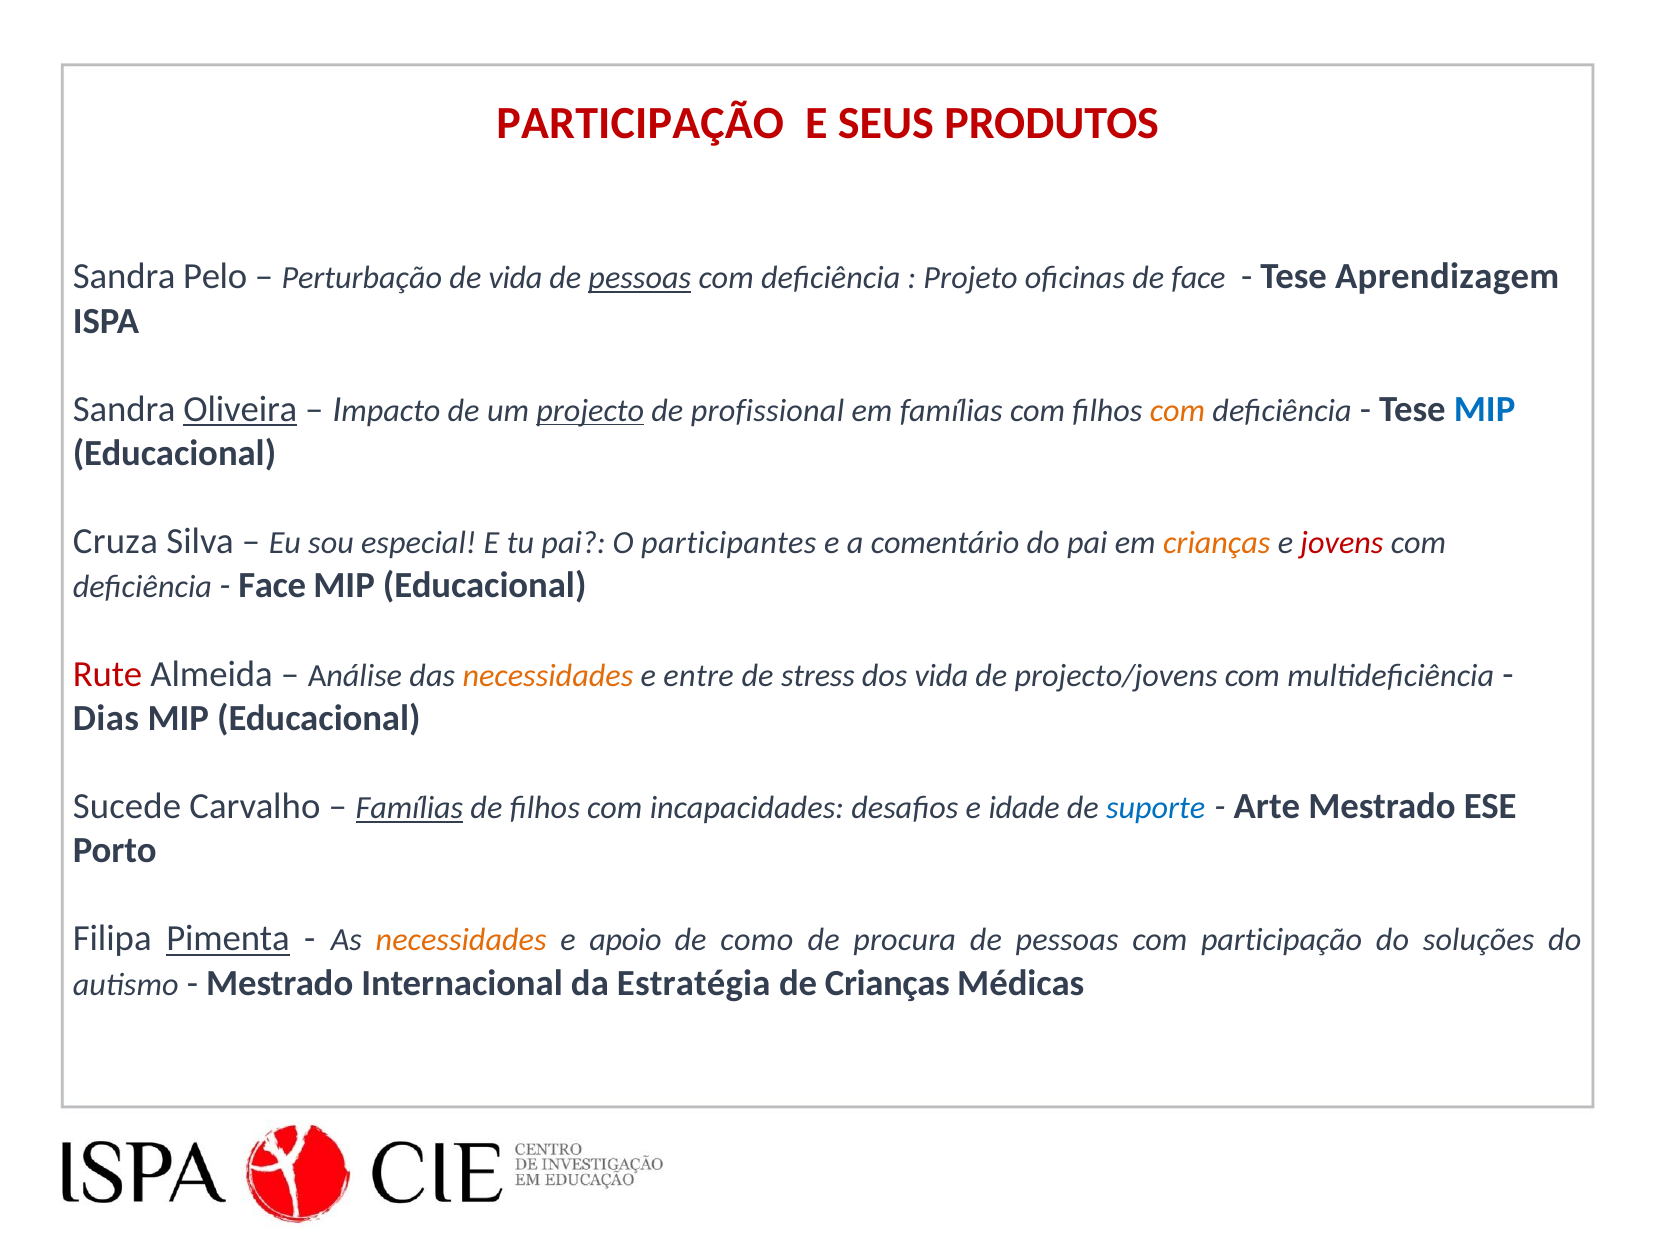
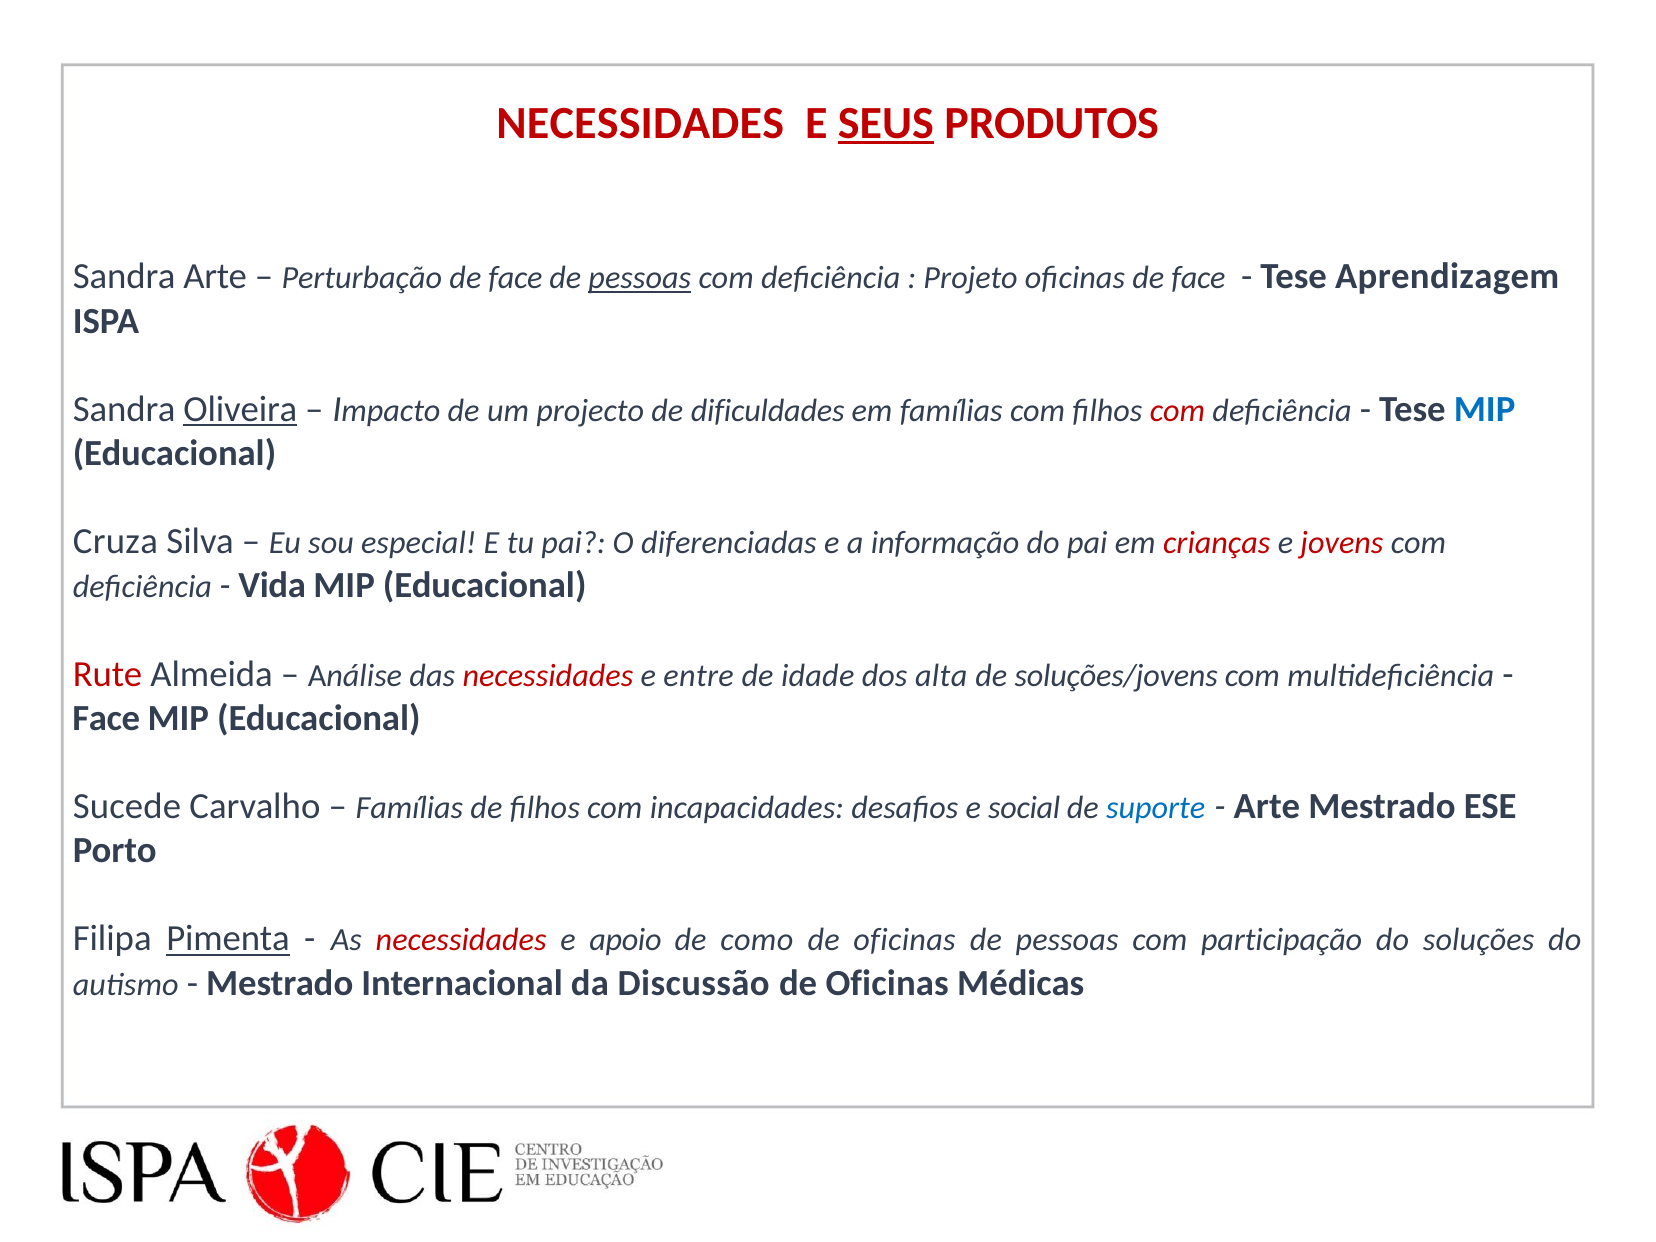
PARTICIPAÇÃO at (640, 123): PARTICIPAÇÃO -> NECESSIDADES
SEUS underline: none -> present
Sandra Pelo: Pelo -> Arte
vida at (515, 278): vida -> face
projecto underline: present -> none
profissional: profissional -> dificuldades
com at (1178, 411) colour: orange -> red
participantes: participantes -> diferenciadas
comentário: comentário -> informação
crianças at (1217, 543) colour: orange -> red
Face at (272, 586): Face -> Vida
necessidades at (548, 676) colour: orange -> red
stress: stress -> idade
dos vida: vida -> alta
projecto/jovens: projecto/jovens -> soluções/jovens
Dias at (106, 718): Dias -> Face
Famílias at (409, 808) underline: present -> none
idade: idade -> social
necessidades at (461, 940) colour: orange -> red
procura at (905, 940): procura -> oficinas
Estratégia: Estratégia -> Discussão
Crianças at (887, 983): Crianças -> Oficinas
